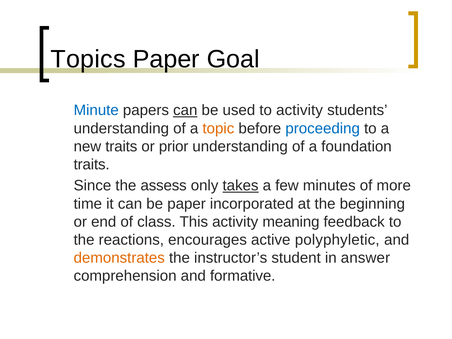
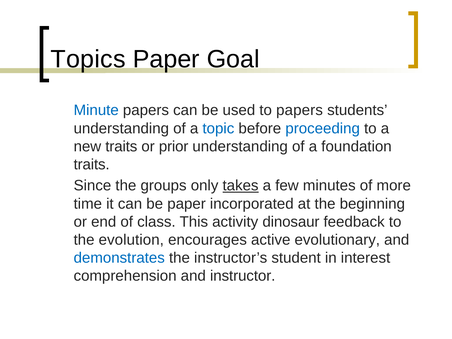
can at (185, 110) underline: present -> none
to activity: activity -> papers
topic colour: orange -> blue
assess: assess -> groups
meaning: meaning -> dinosaur
reactions: reactions -> evolution
polyphyletic: polyphyletic -> evolutionary
demonstrates colour: orange -> blue
answer: answer -> interest
formative: formative -> instructor
